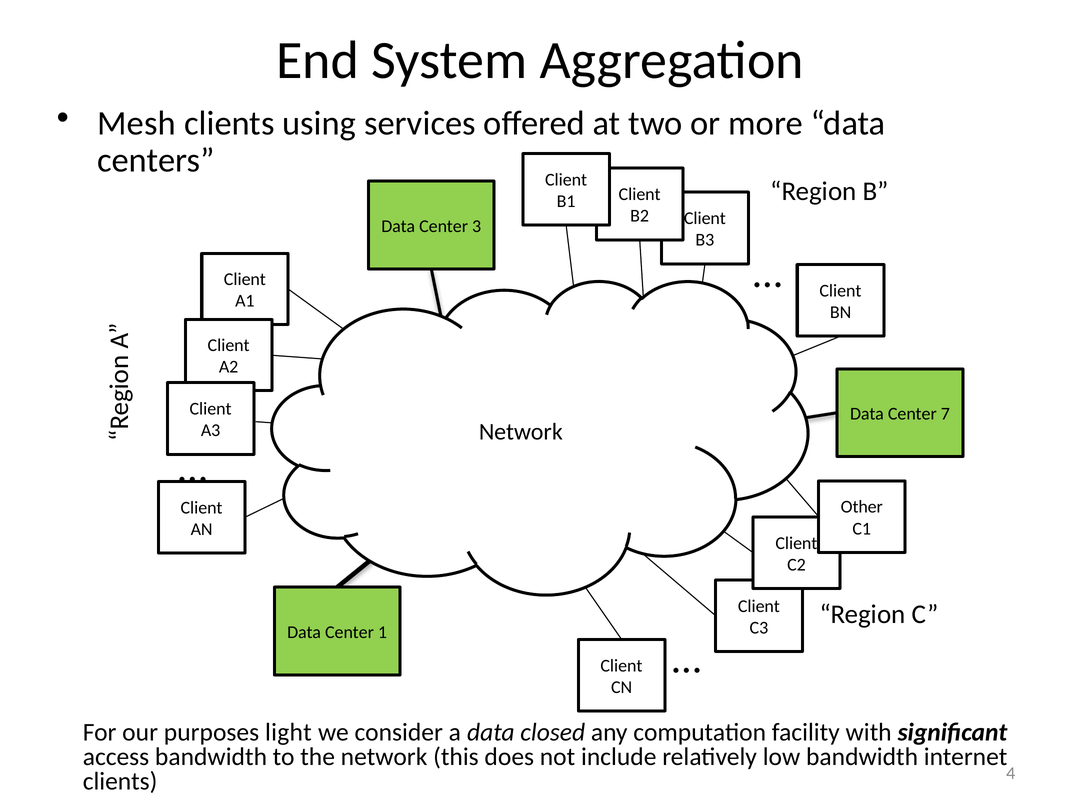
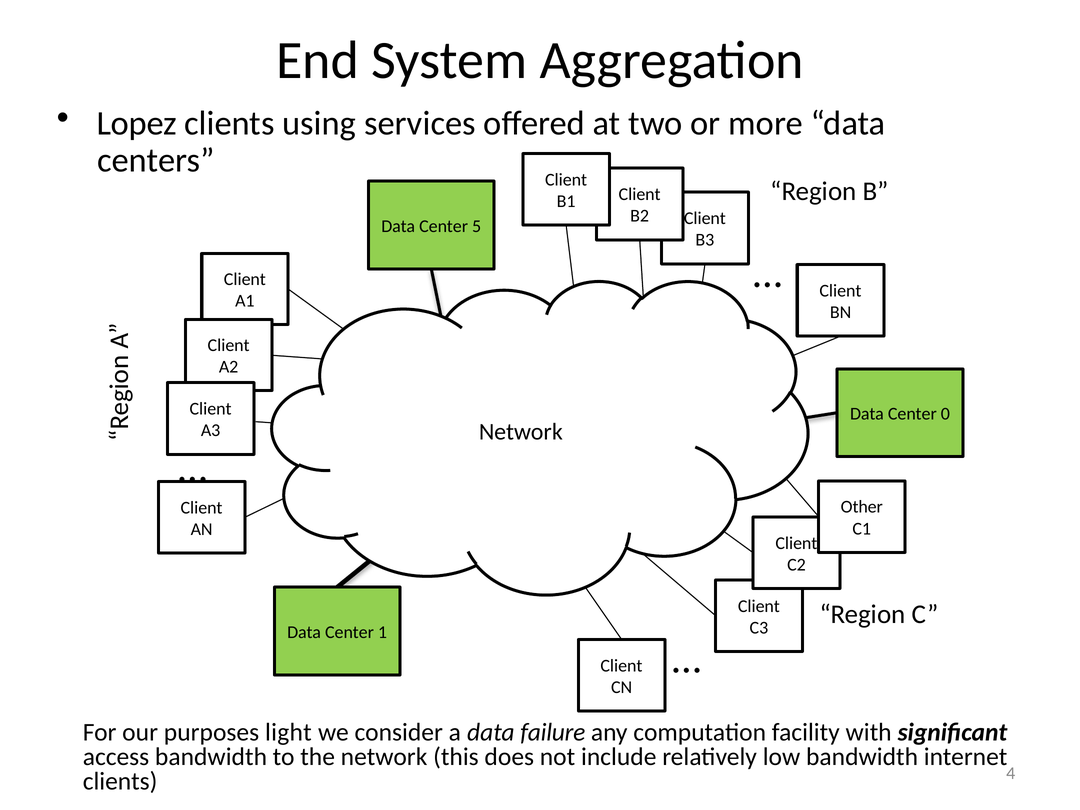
Mesh: Mesh -> Lopez
3: 3 -> 5
7: 7 -> 0
closed: closed -> failure
